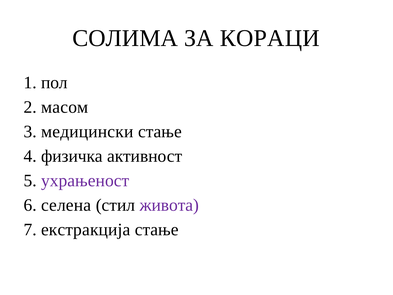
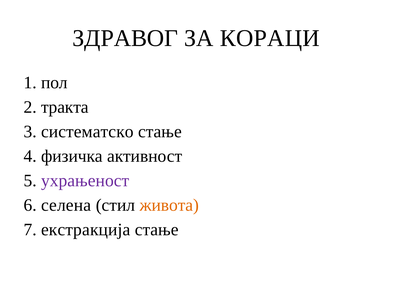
СОЛИМА: СОЛИМА -> ЗДРАВОГ
масом: масом -> тракта
медицински: медицински -> систематско
живота colour: purple -> orange
